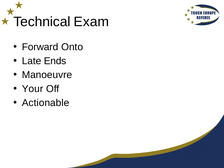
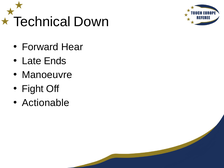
Exam: Exam -> Down
Onto: Onto -> Hear
Your: Your -> Fight
